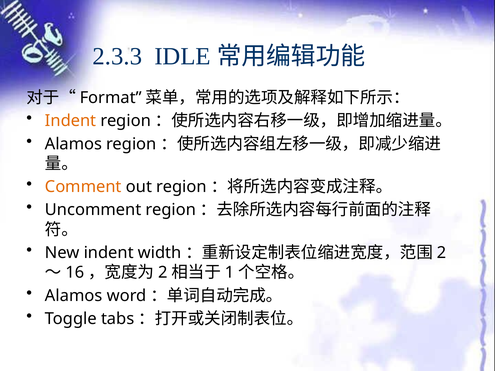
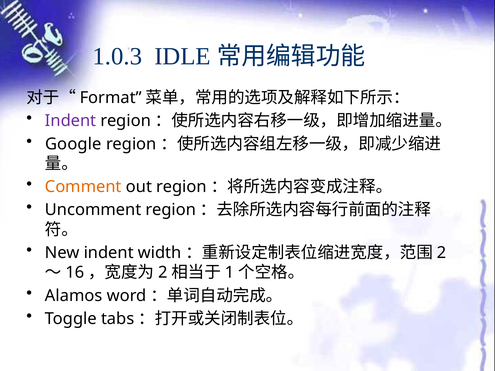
2.3.3: 2.3.3 -> 1.0.3
Indent at (71, 121) colour: orange -> purple
Alamos at (73, 144): Alamos -> Google
